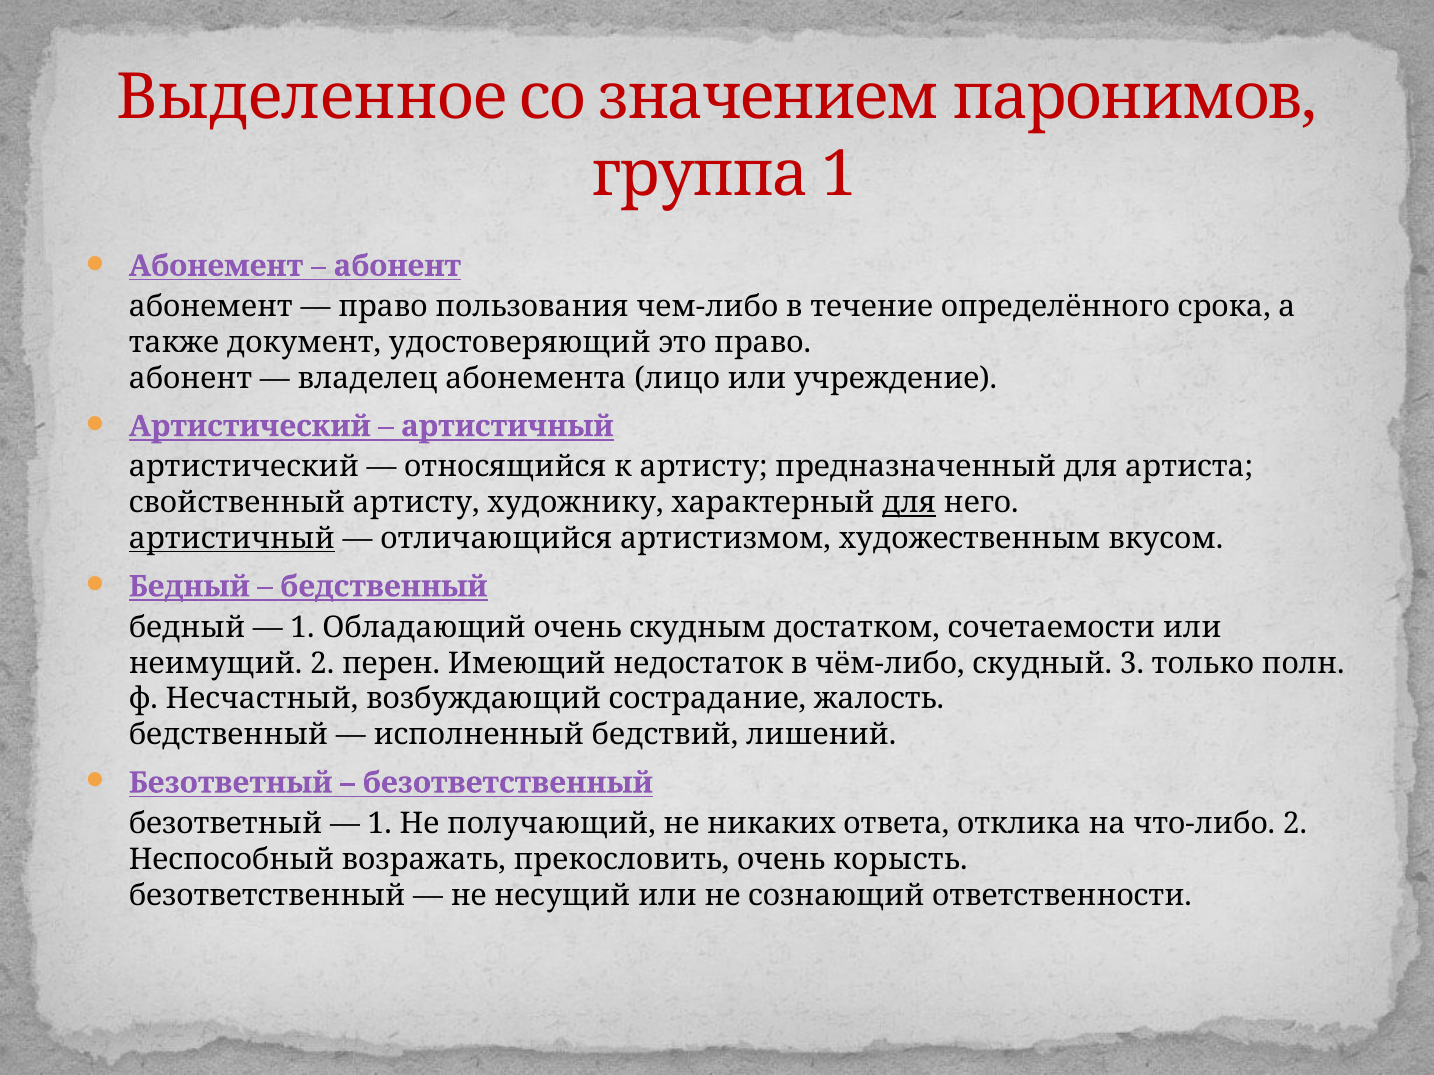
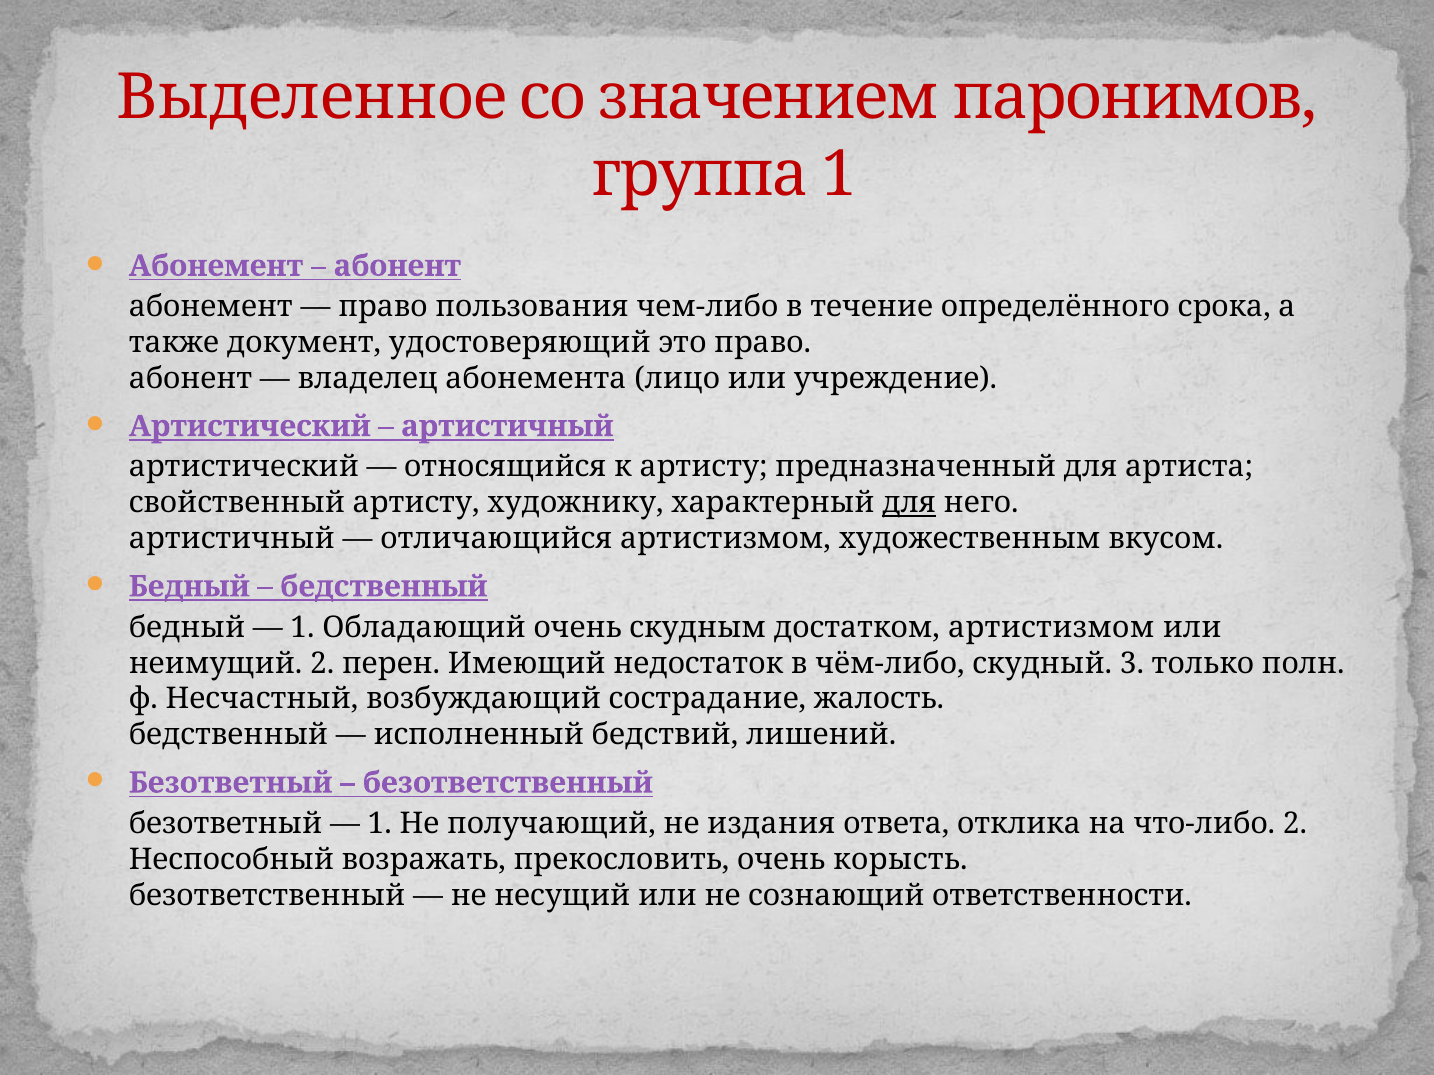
артистичный at (232, 539) underline: present -> none
достатком сочетаемости: сочетаемости -> артистизмом
никаких: никаких -> издания
